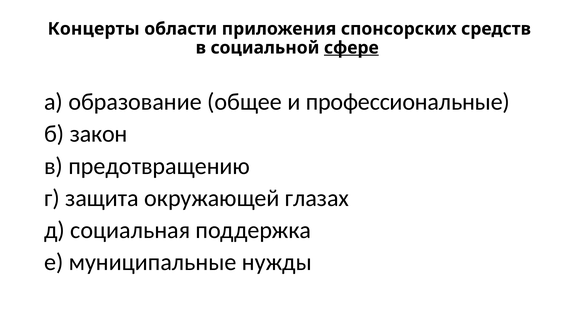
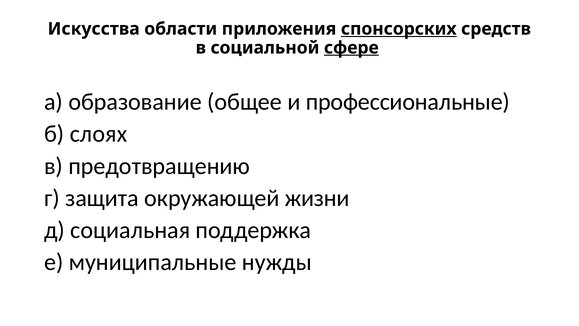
Концерты: Концерты -> Искусства
спонсорских underline: none -> present
закон: закон -> слоях
глазах: глазах -> жизни
